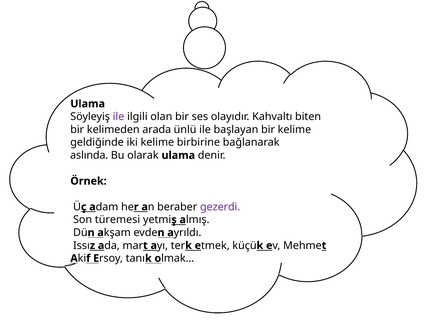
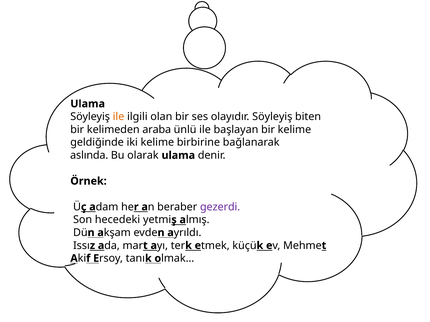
ile at (119, 117) colour: purple -> orange
olayıdır Kahvaltı: Kahvaltı -> Söyleyiş
arada: arada -> araba
türemesi: türemesi -> hecedeki
